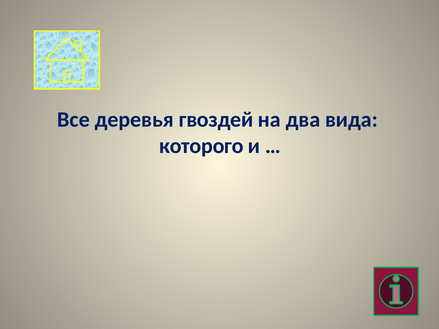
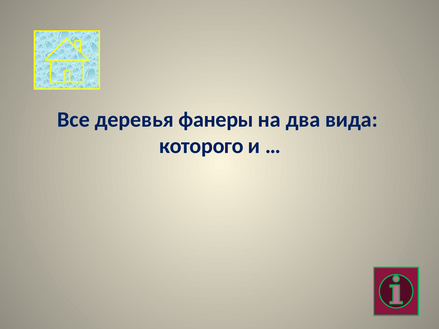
гвоздей: гвоздей -> фанеры
